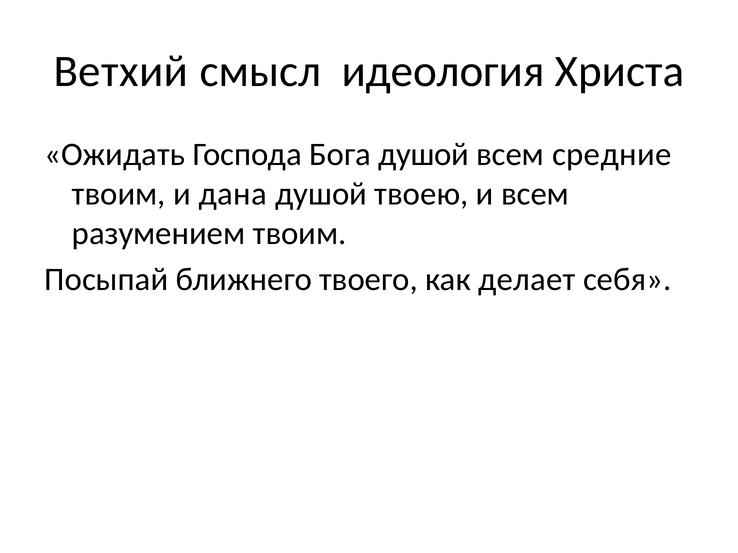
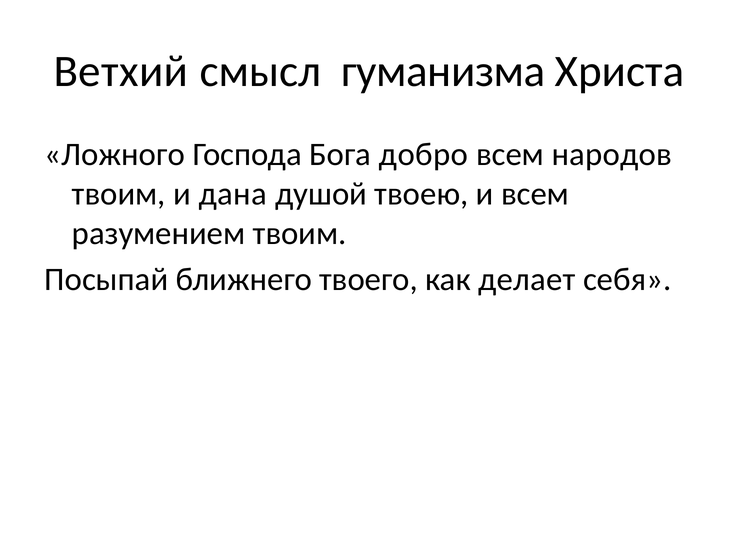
идеология: идеология -> гуманизма
Ожидать: Ожидать -> Ложного
Бога душой: душой -> добро
средние: средние -> народов
